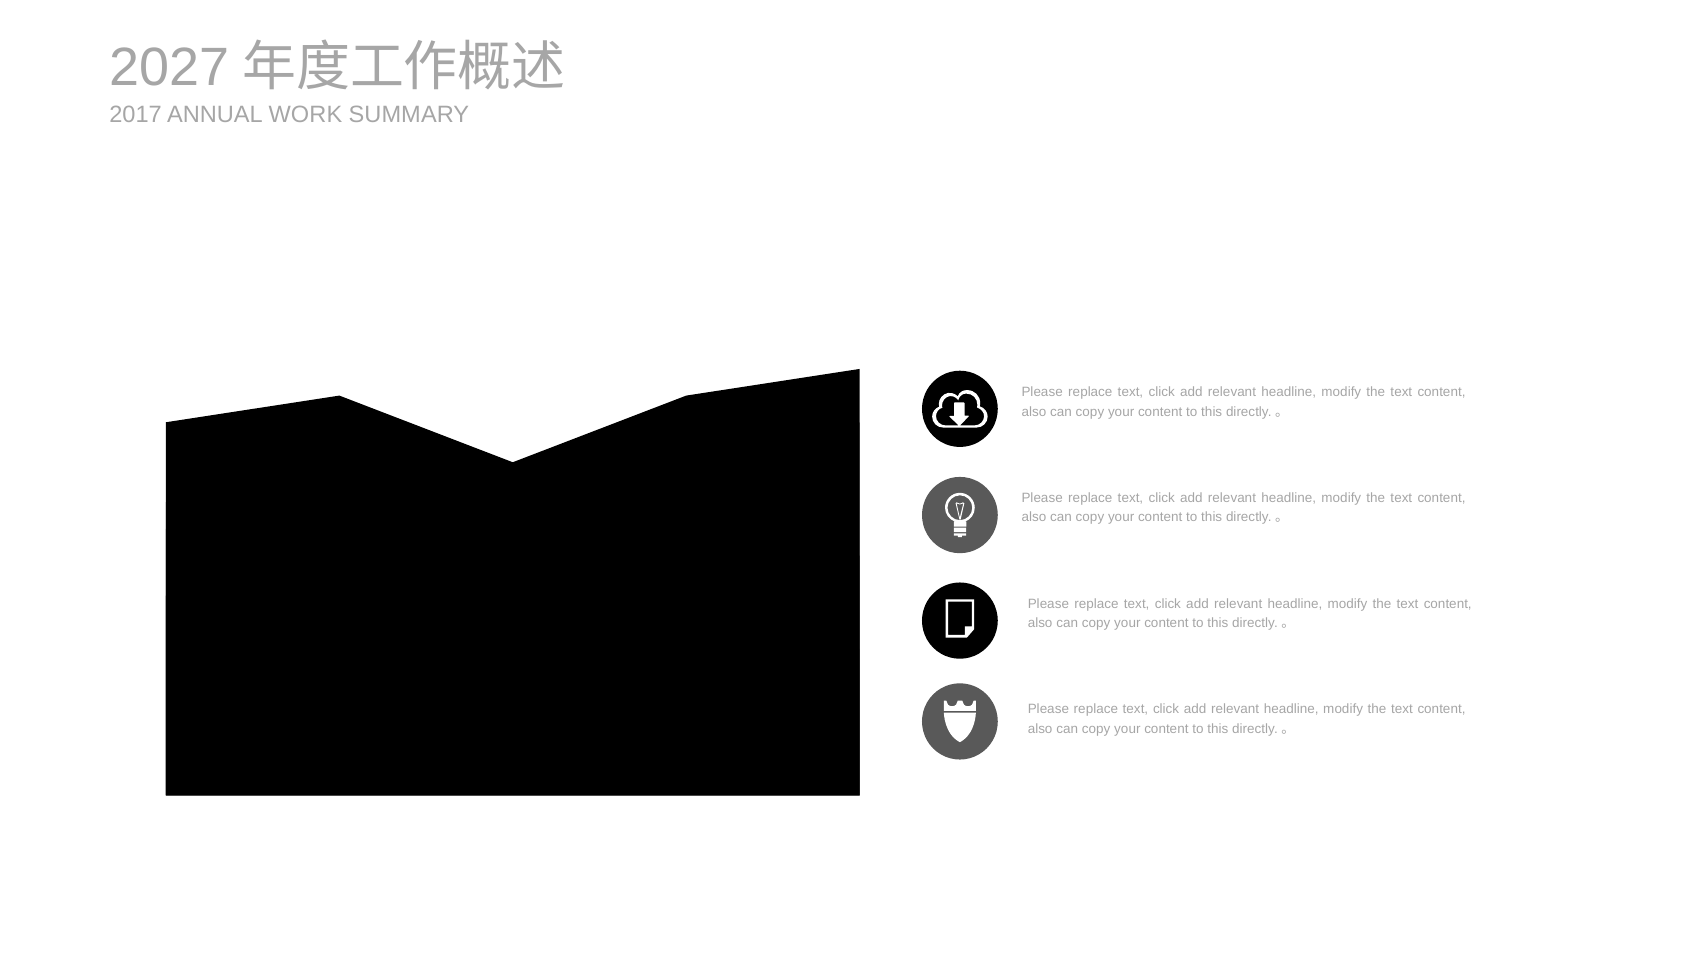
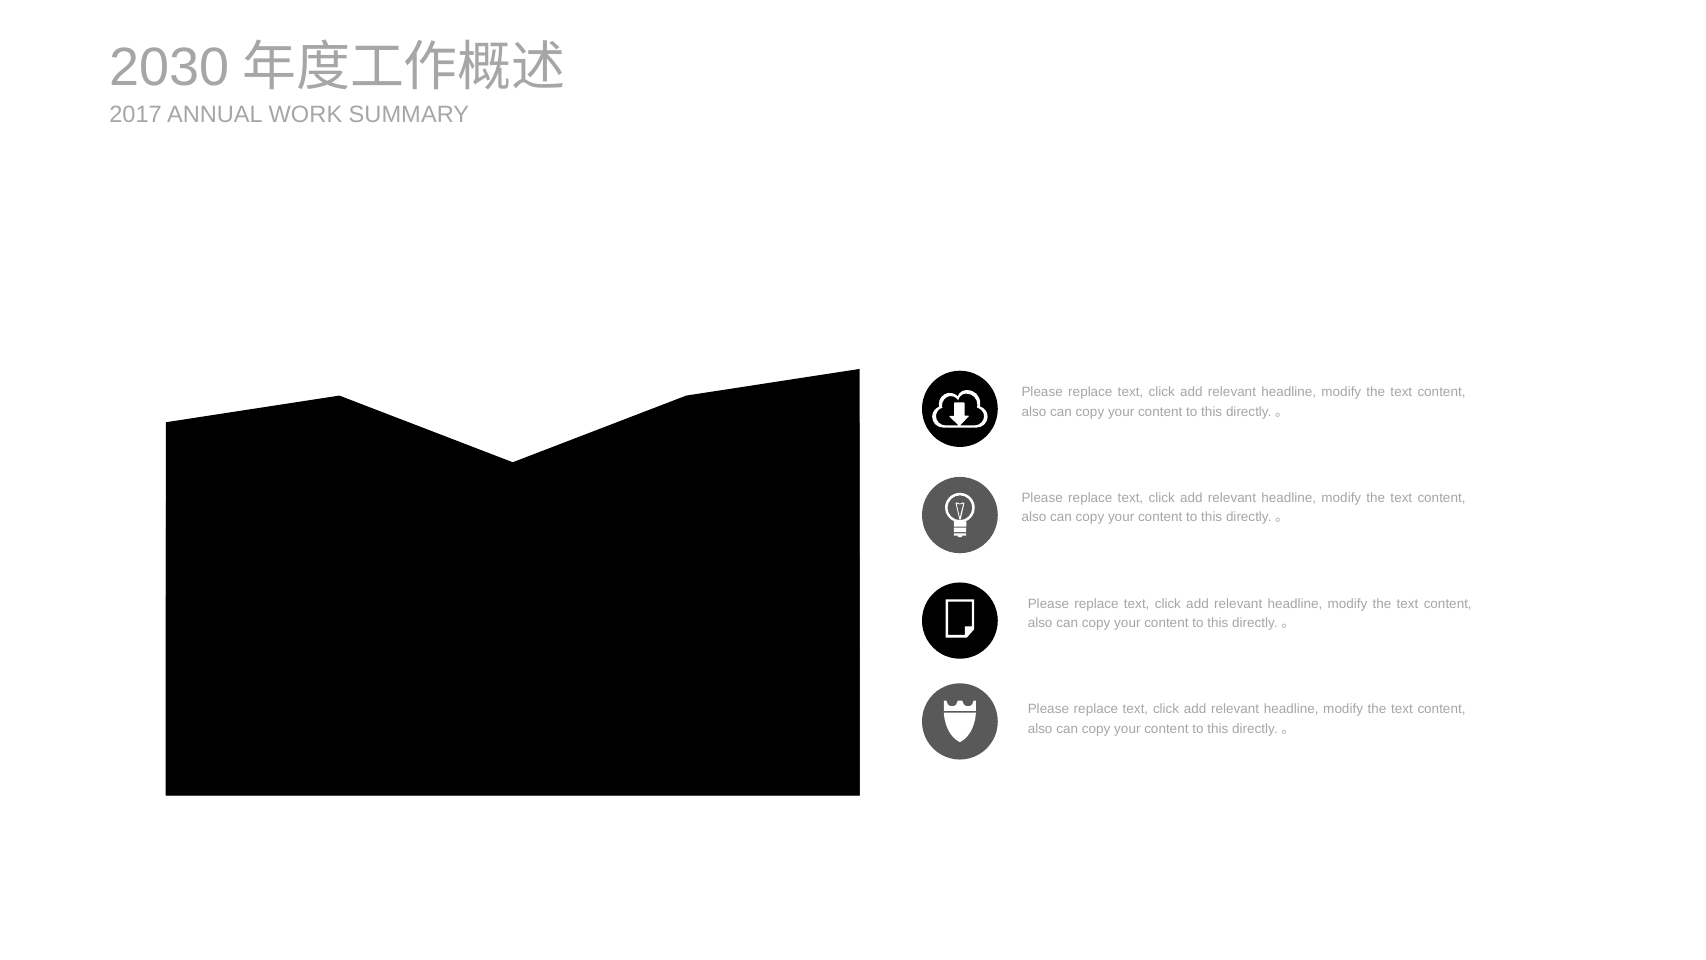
2027: 2027 -> 2030
